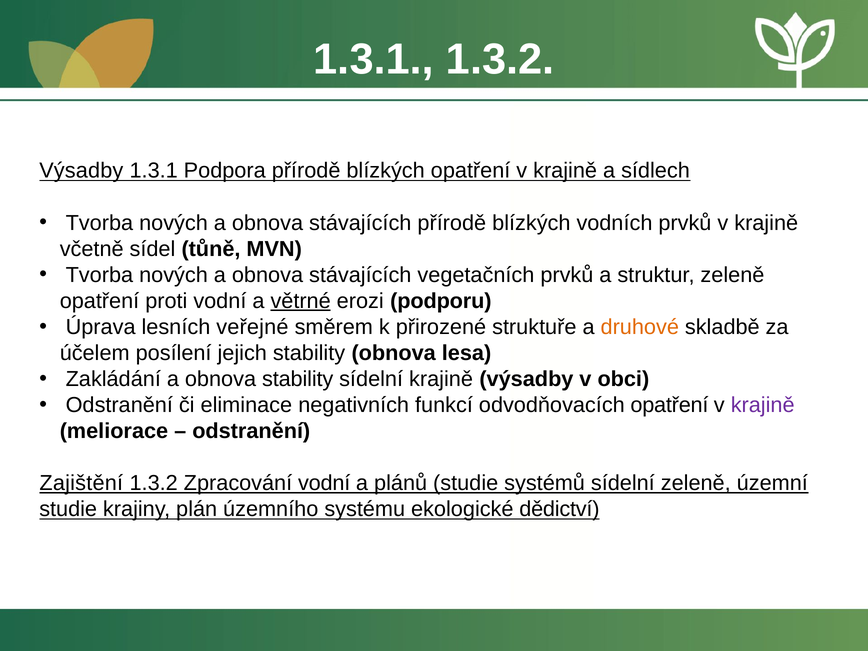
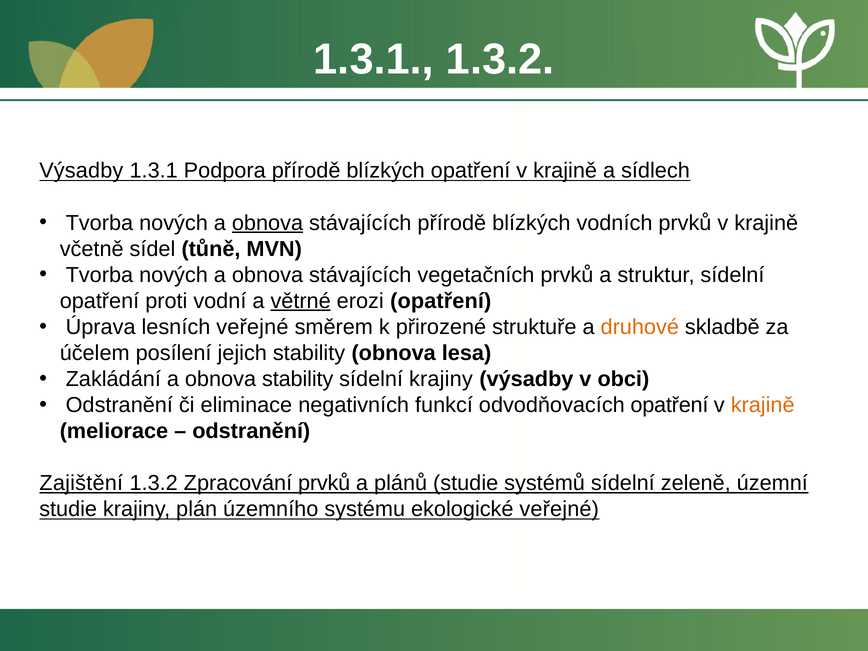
obnova at (267, 223) underline: none -> present
struktur zeleně: zeleně -> sídelní
erozi podporu: podporu -> opatření
sídelní krajině: krajině -> krajiny
krajině at (763, 405) colour: purple -> orange
Zpracování vodní: vodní -> prvků
ekologické dědictví: dědictví -> veřejné
